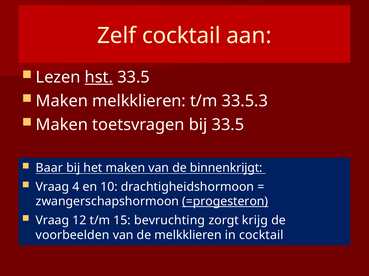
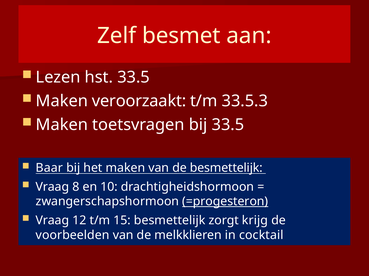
Zelf cocktail: cocktail -> besmet
hst underline: present -> none
Maken melkklieren: melkklieren -> veroorzaakt
de binnenkrijgt: binnenkrijgt -> besmettelijk
4: 4 -> 8
15 bevruchting: bevruchting -> besmettelijk
